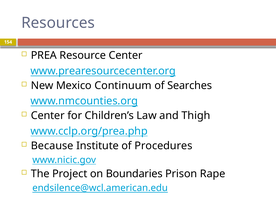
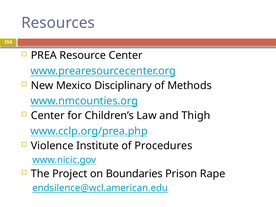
Continuum: Continuum -> Disciplinary
Searches: Searches -> Methods
Because: Because -> Violence
